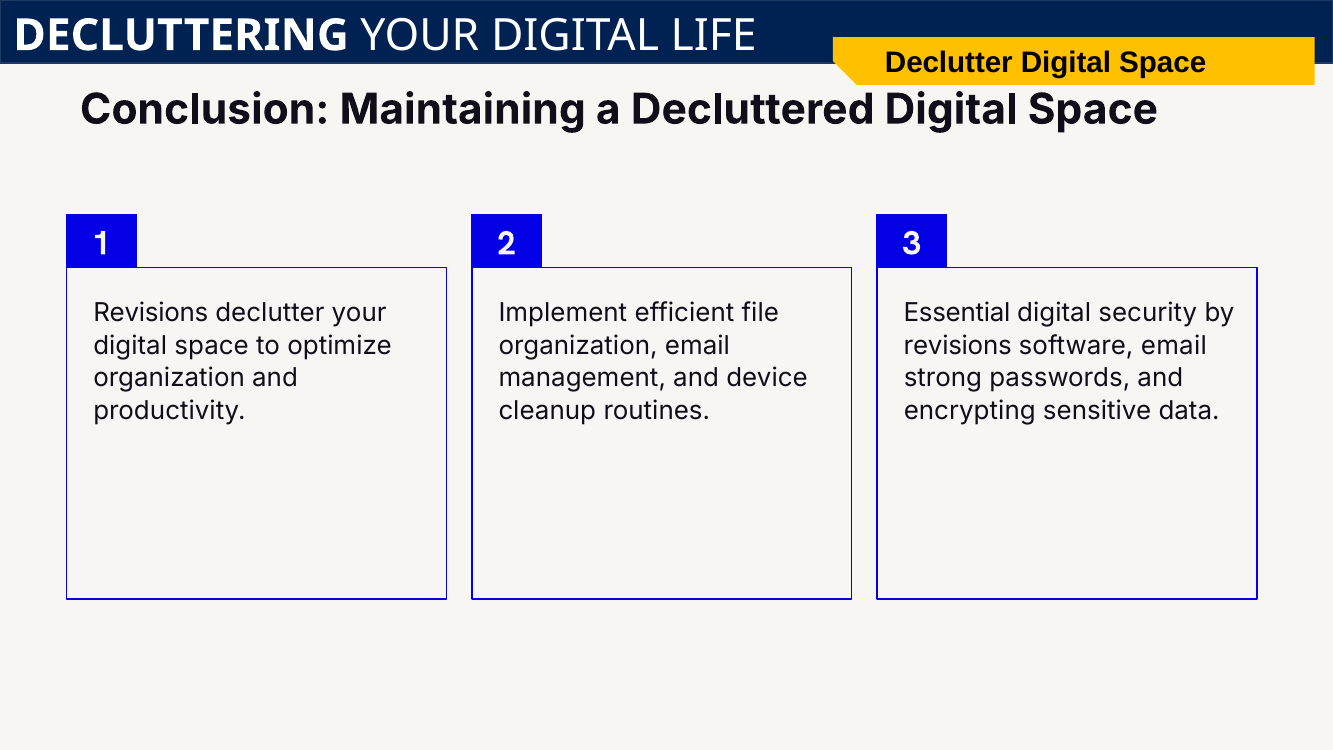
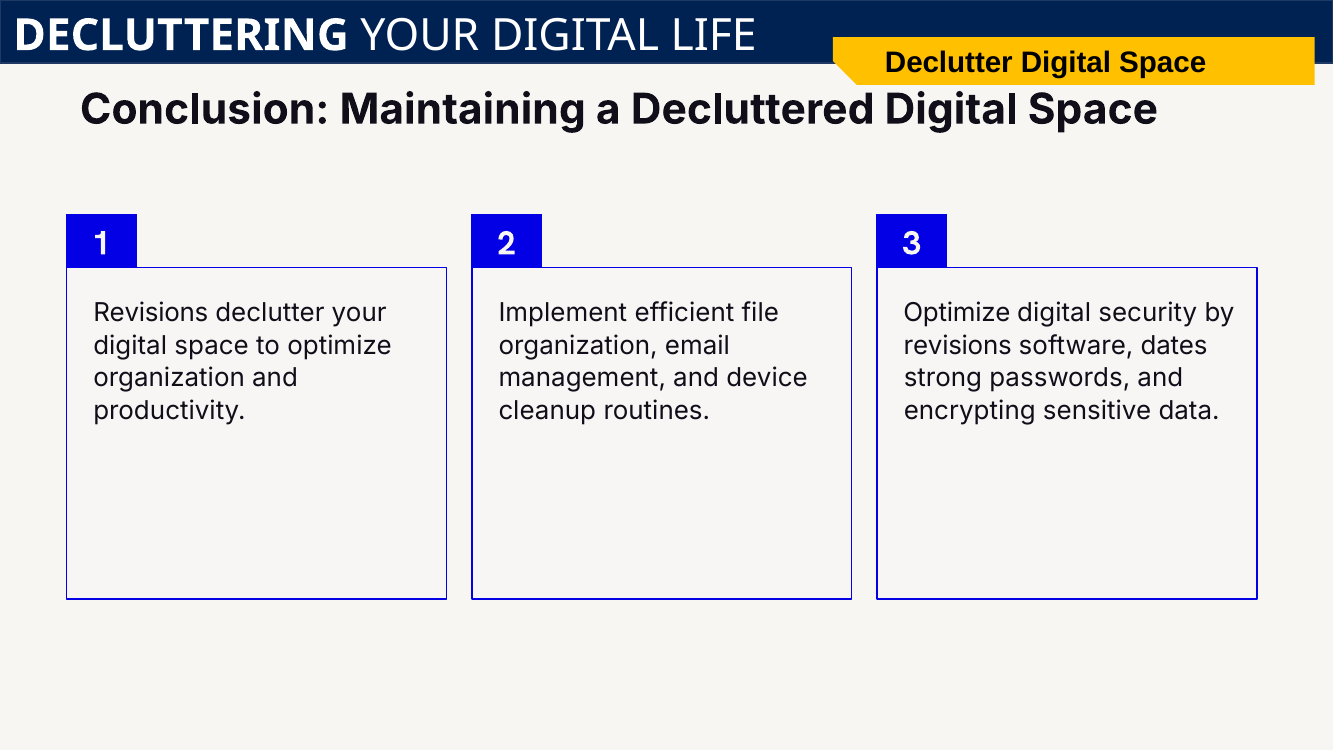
Essential at (957, 313): Essential -> Optimize
software email: email -> dates
